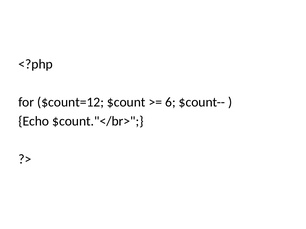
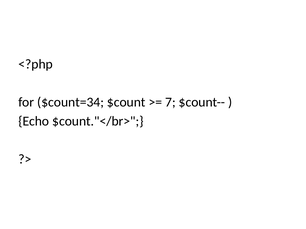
$count=12: $count=12 -> $count=34
6: 6 -> 7
